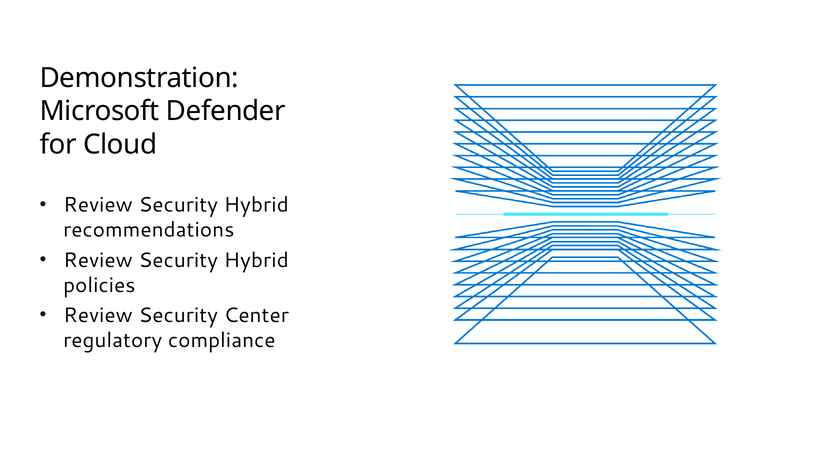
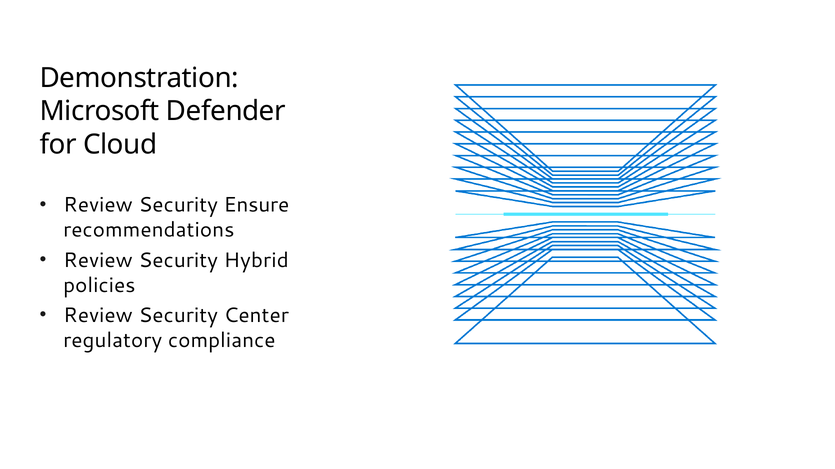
Hybrid at (256, 205): Hybrid -> Ensure
